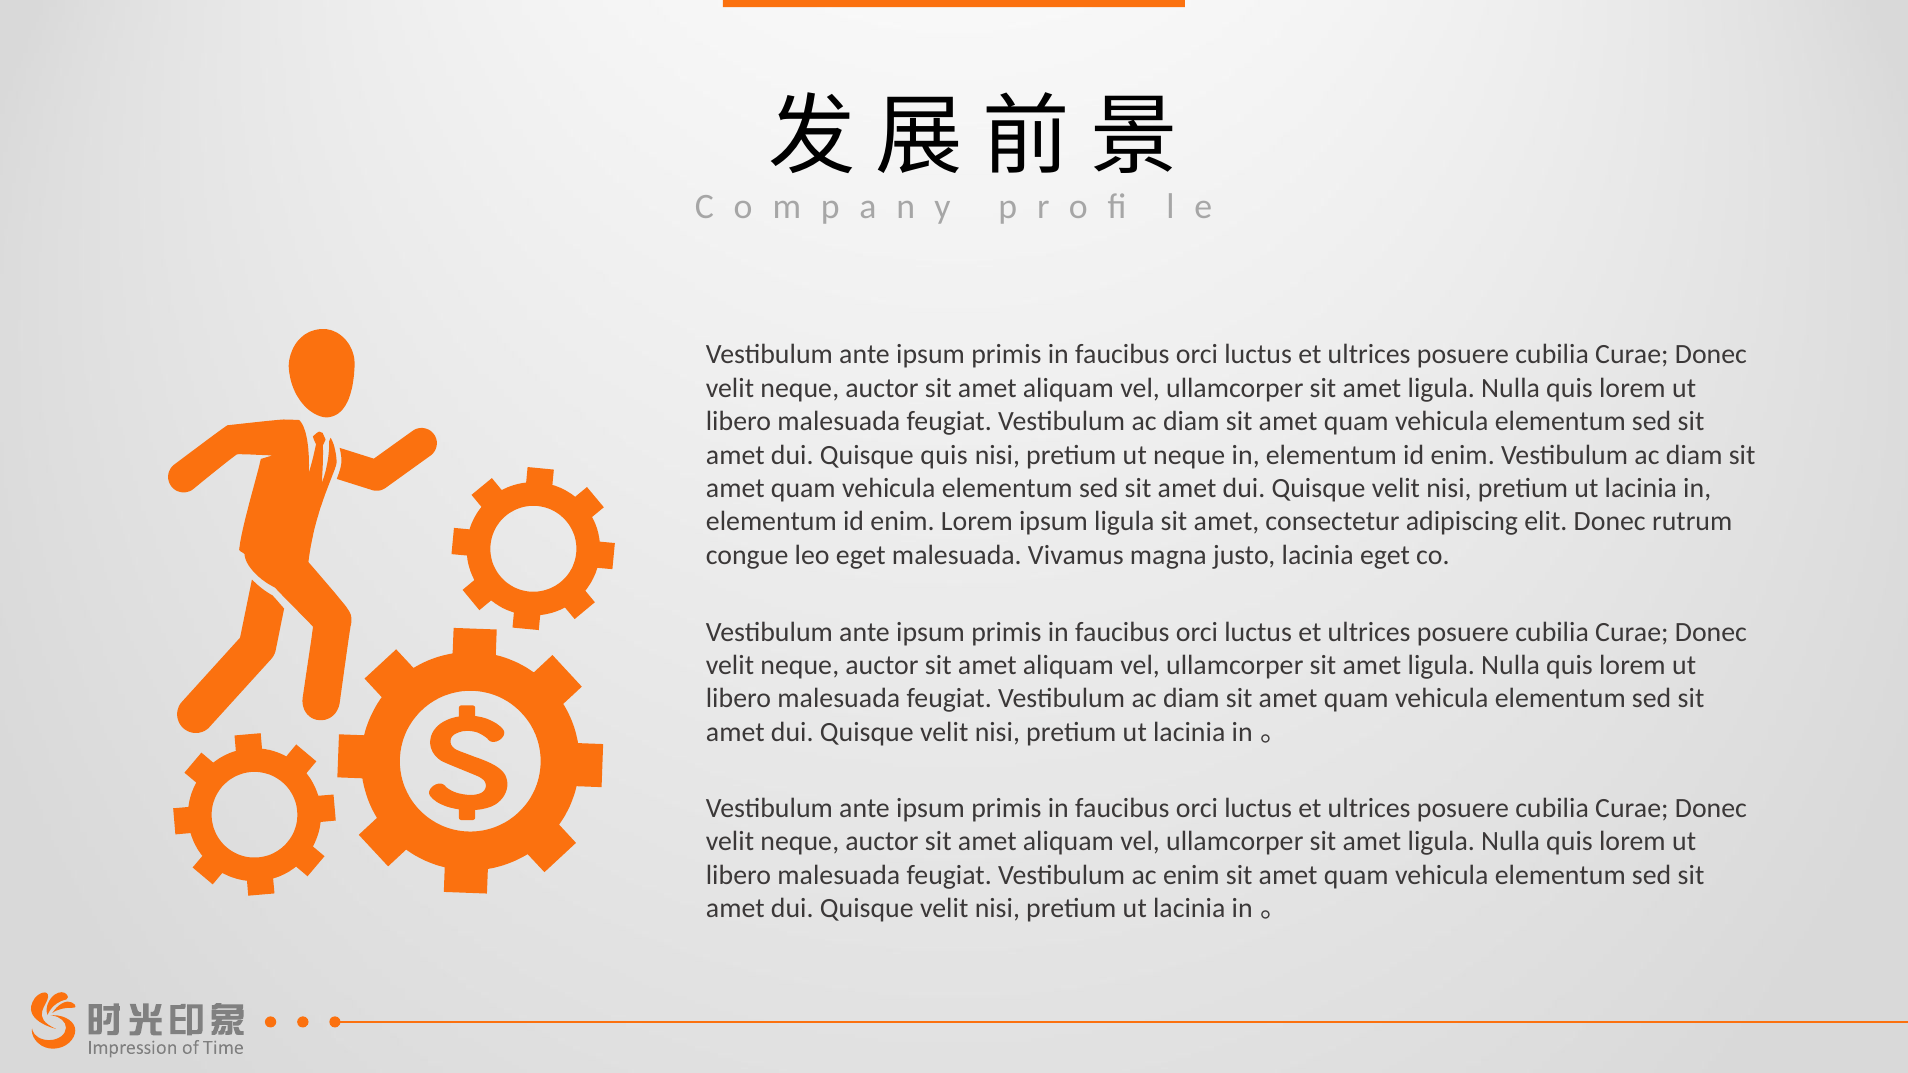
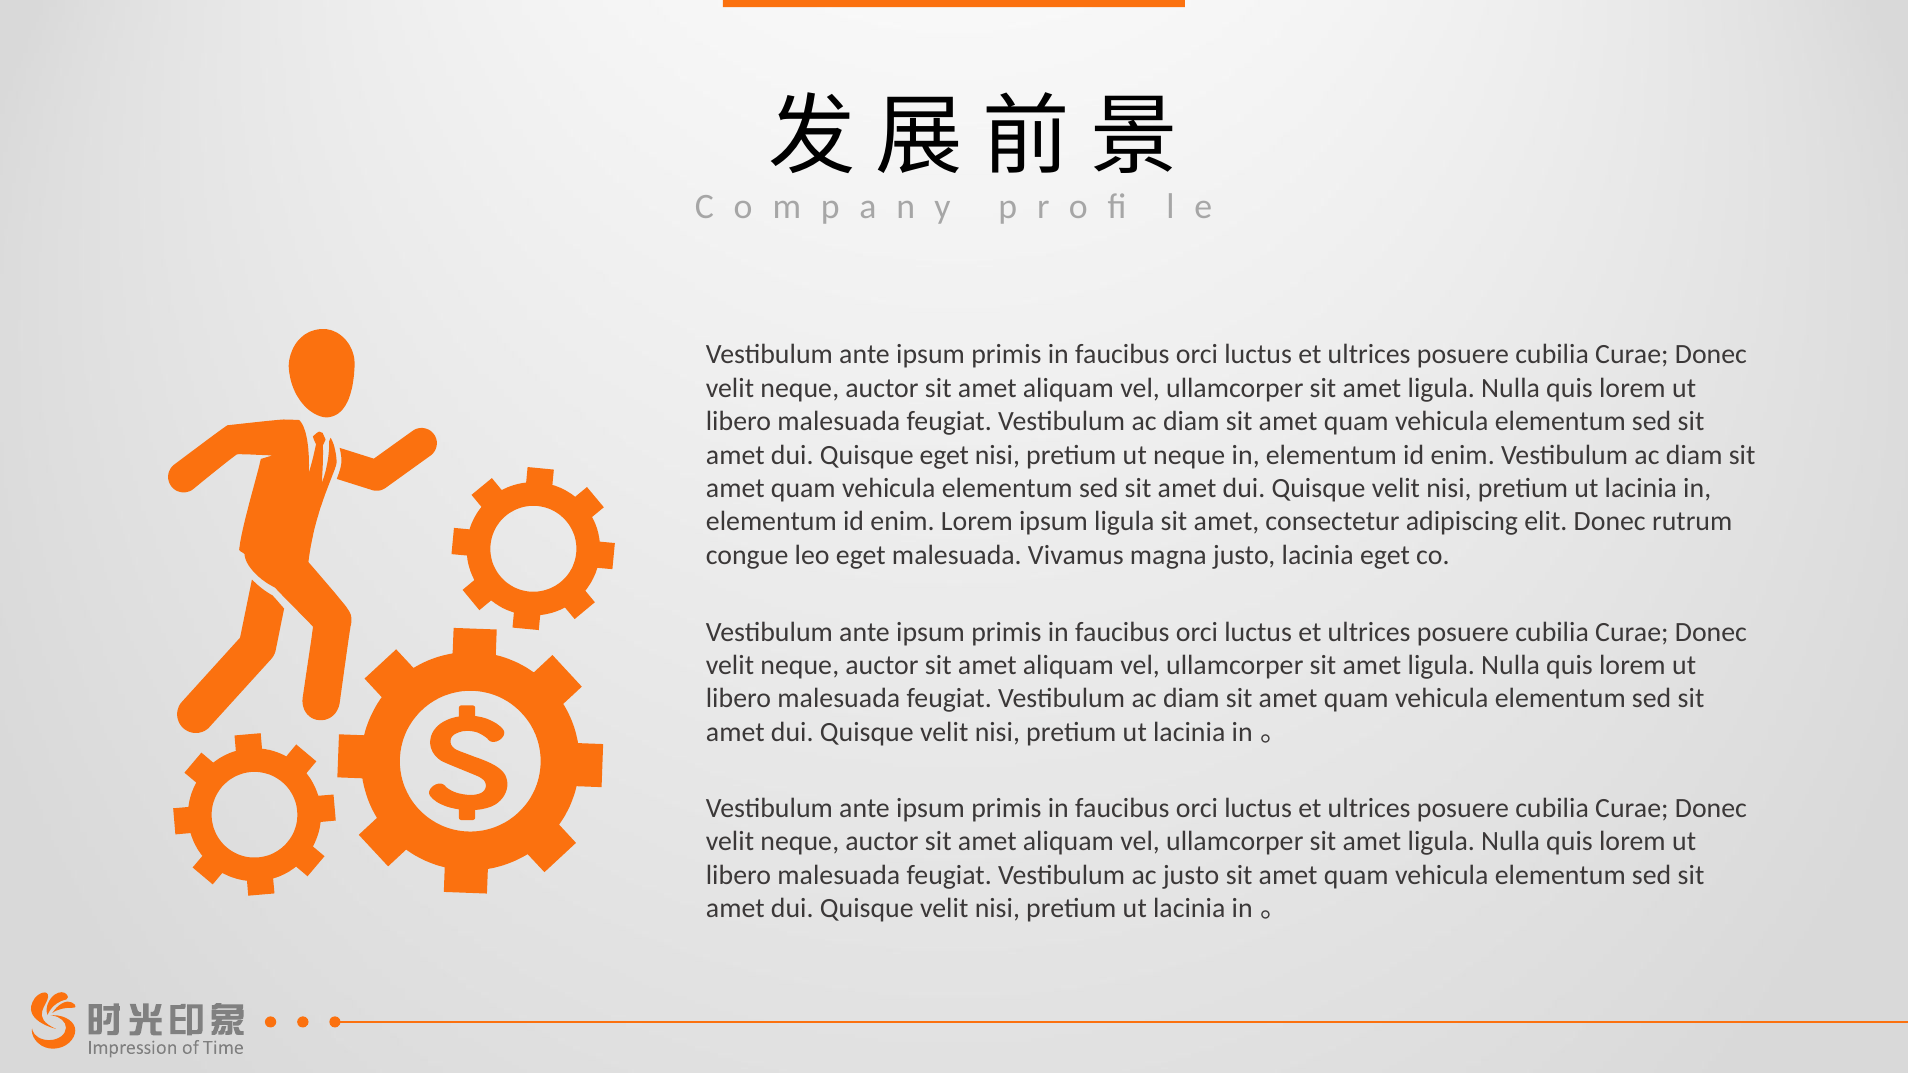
Quisque quis: quis -> eget
ac enim: enim -> justo
